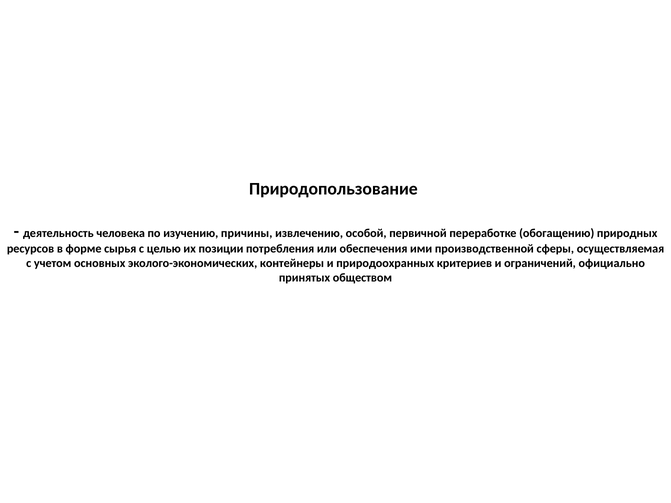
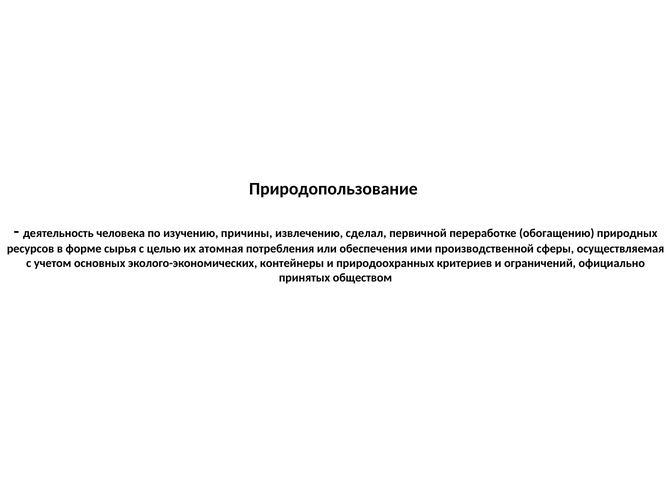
особой: особой -> сделал
позиции: позиции -> атомная
